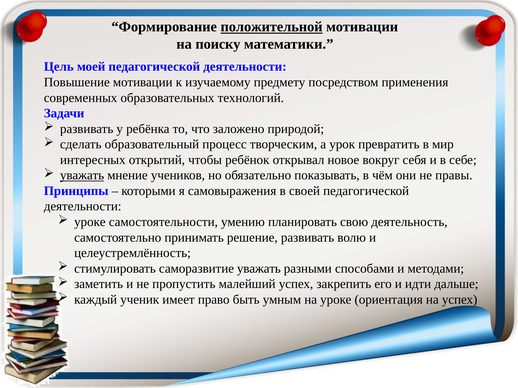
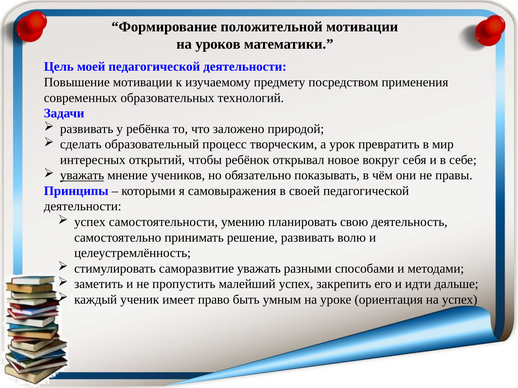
положительной underline: present -> none
поиску: поиску -> уроков
уроке at (90, 222): уроке -> успех
